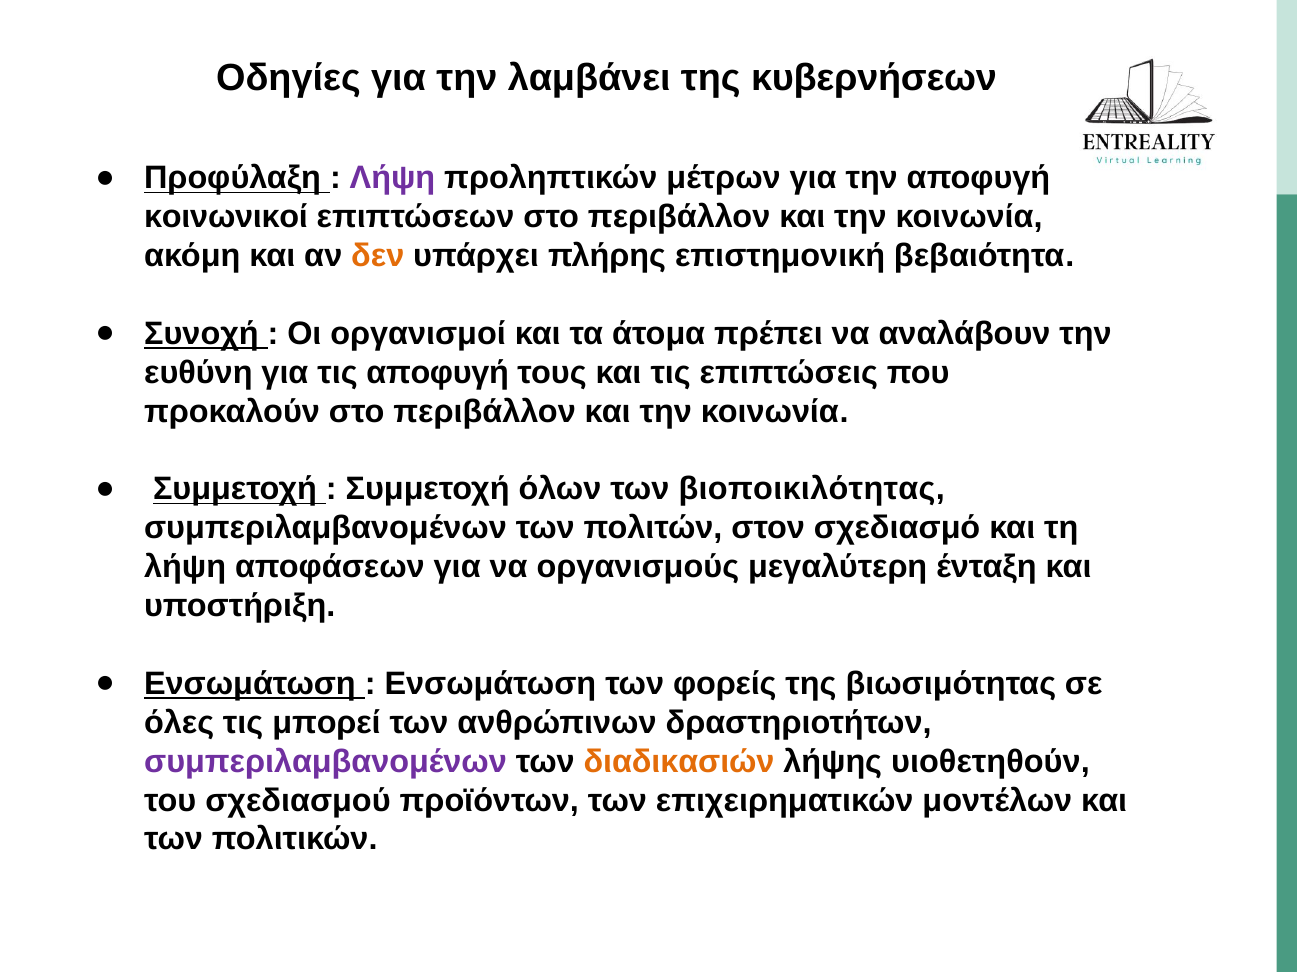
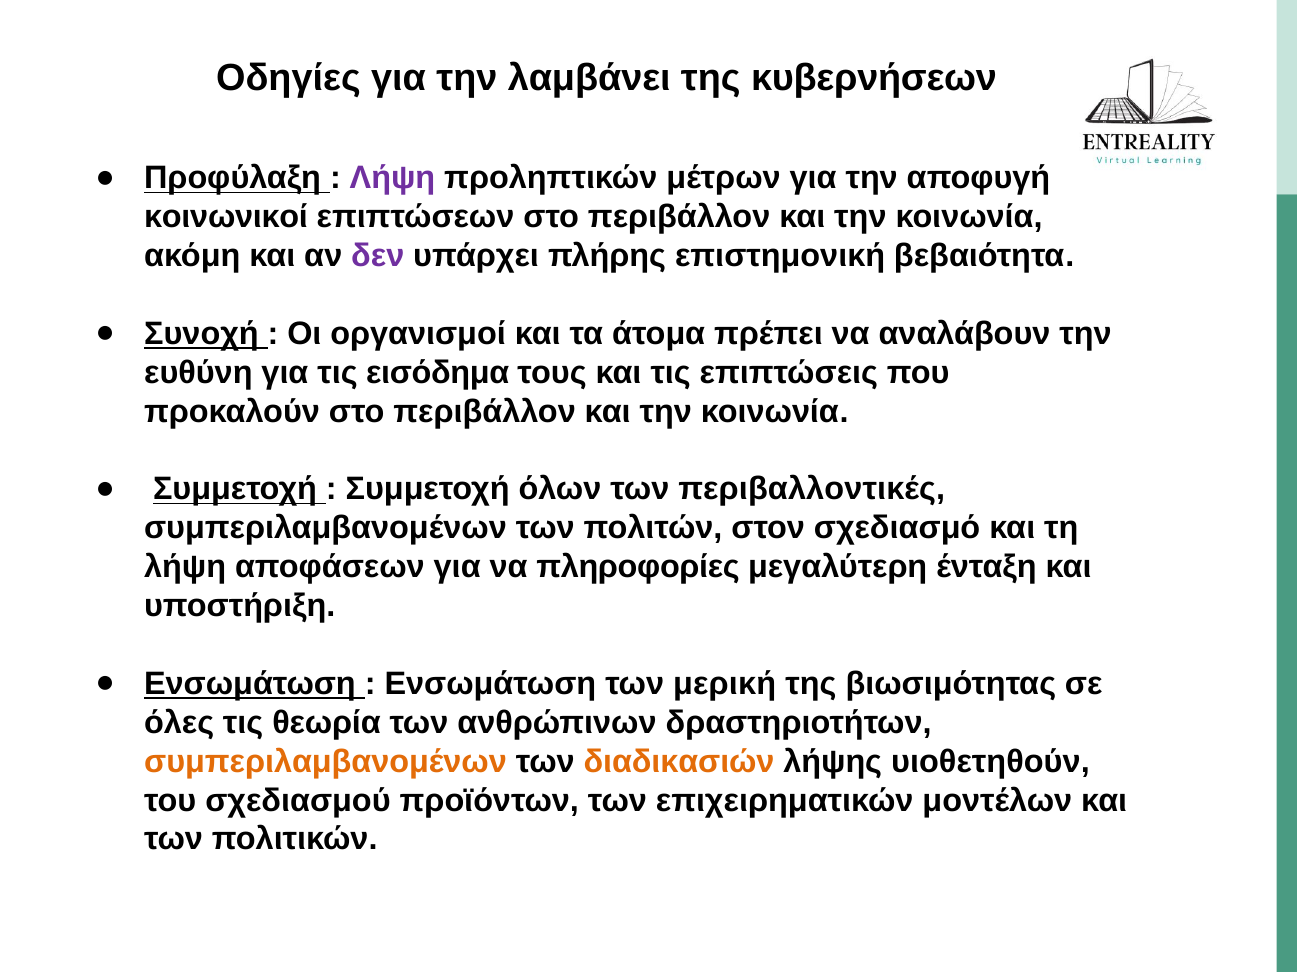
δεν colour: orange -> purple
τις αποφυγή: αποφυγή -> εισόδημα
βιοποικιλότητας: βιοποικιλότητας -> περιβαλλοντικές
οργανισμούς: οργανισμούς -> πληροφορίες
φορείς: φορείς -> μερική
μπορεί: μπορεί -> θεωρία
συμπεριλαμβανομένων at (326, 762) colour: purple -> orange
